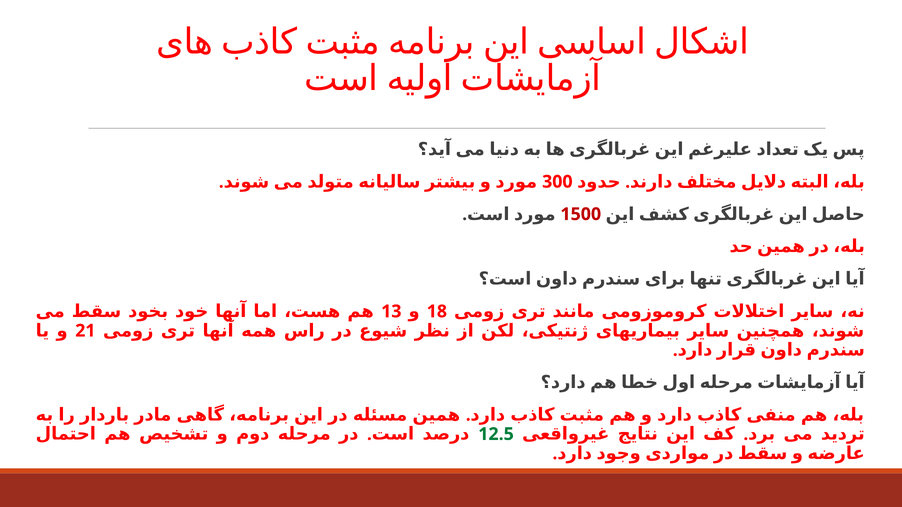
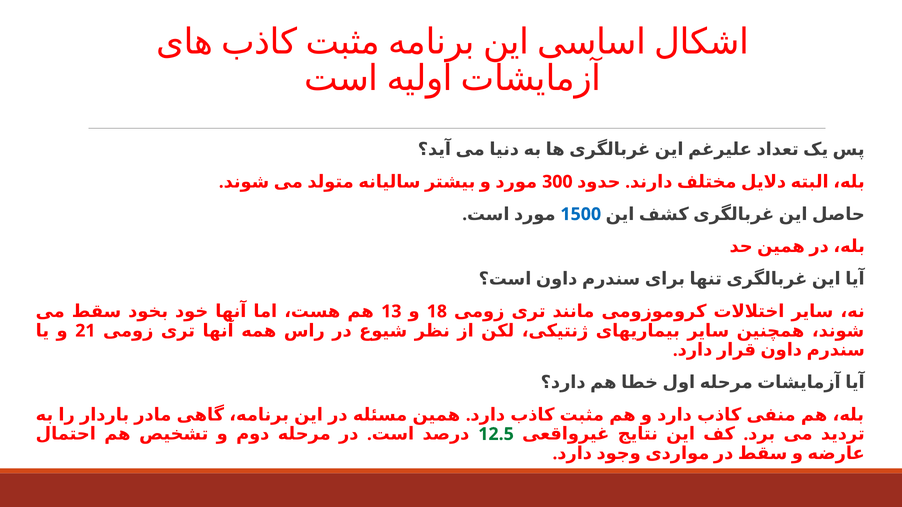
1500 colour: red -> blue
